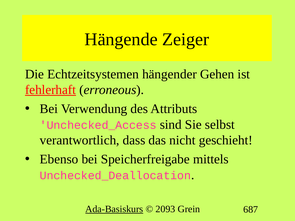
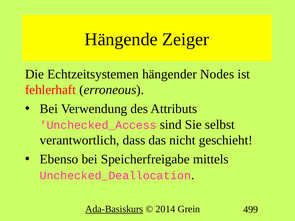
Gehen: Gehen -> Nodes
fehlerhaft underline: present -> none
2093: 2093 -> 2014
687: 687 -> 499
